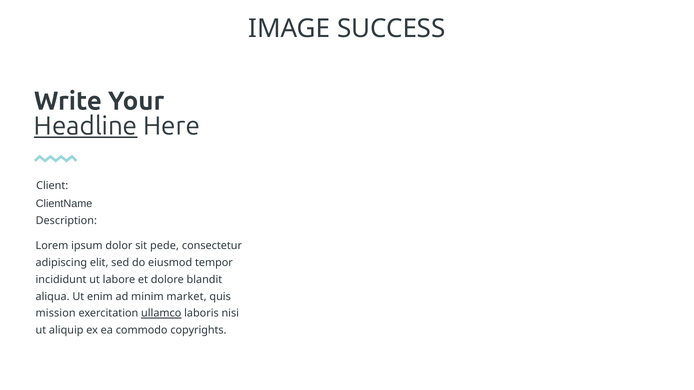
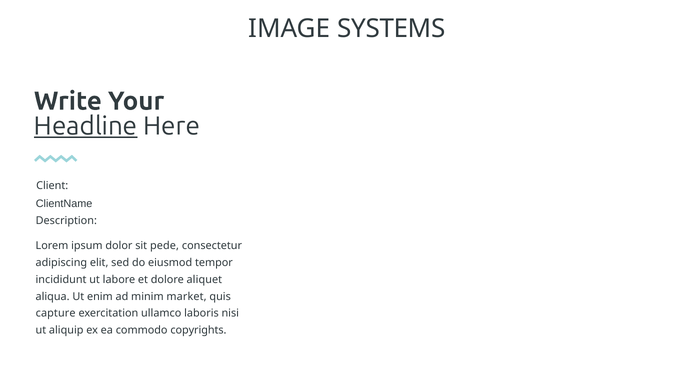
SUCCESS: SUCCESS -> SYSTEMS
blandit: blandit -> aliquet
mission: mission -> capture
ullamco underline: present -> none
